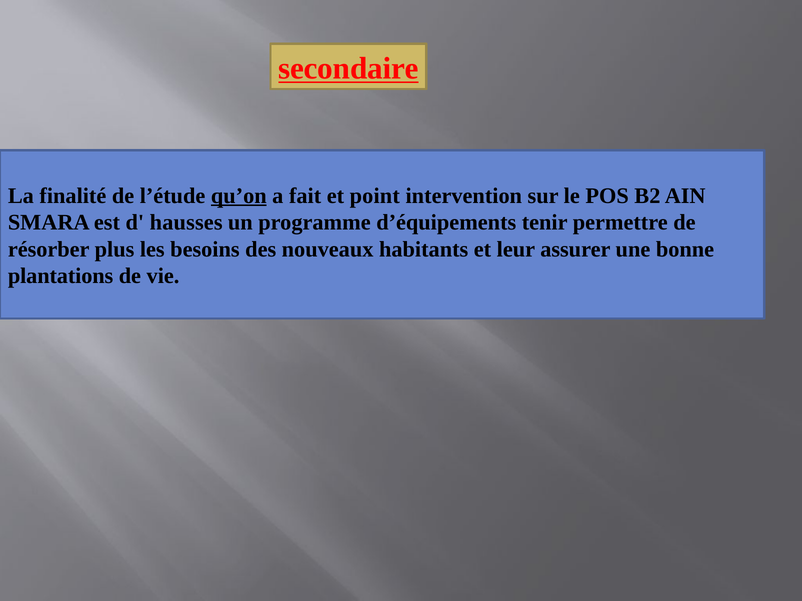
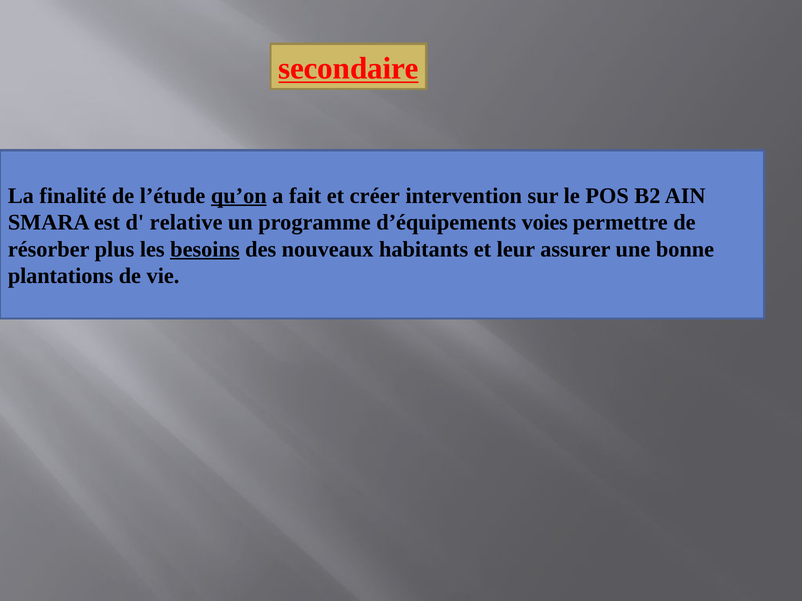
point: point -> créer
hausses: hausses -> relative
tenir: tenir -> voies
besoins underline: none -> present
